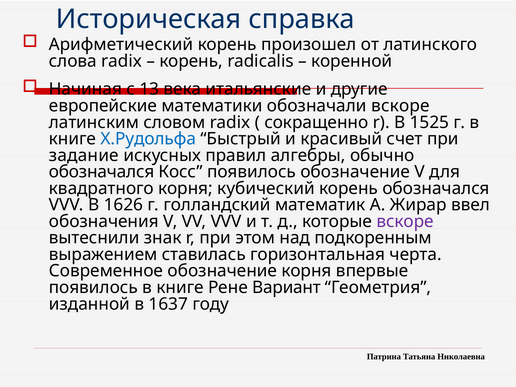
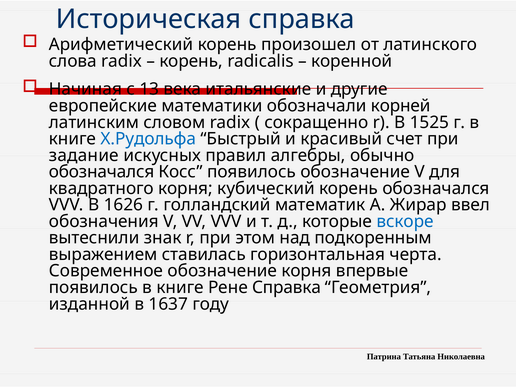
обозначали вскоре: вскоре -> корней
вскоре at (405, 221) colour: purple -> blue
Рене Вариант: Вариант -> Справка
